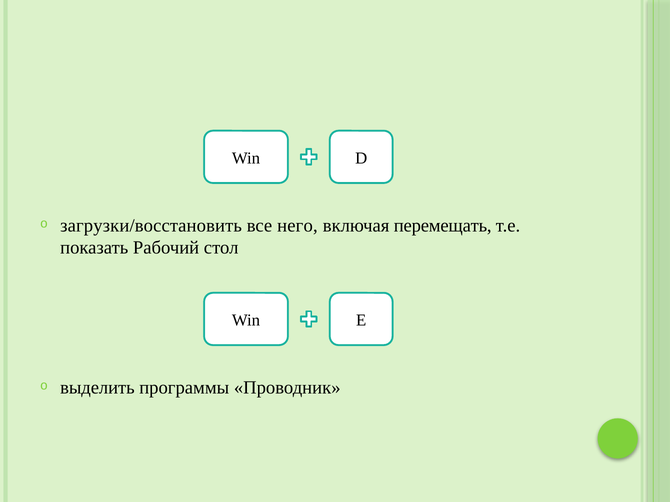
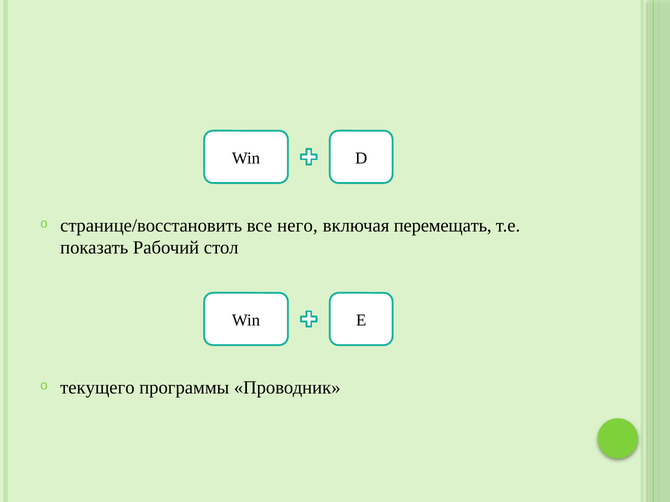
загрузки/восстановить: загрузки/восстановить -> странице/восстановить
выделить: выделить -> текущего
